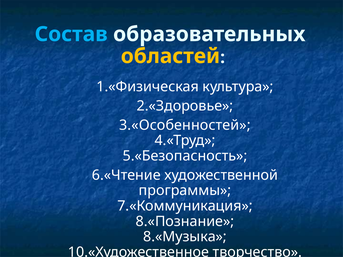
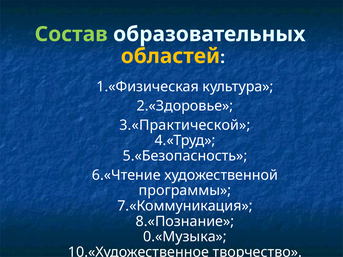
Состав colour: light blue -> light green
3.«Особенностей: 3.«Особенностей -> 3.«Практической
8.«Музыка: 8.«Музыка -> 0.«Музыка
